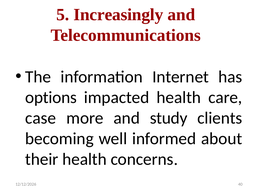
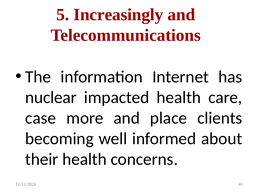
options: options -> nuclear
study: study -> place
